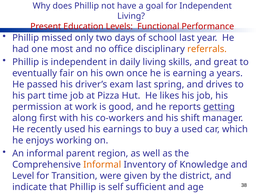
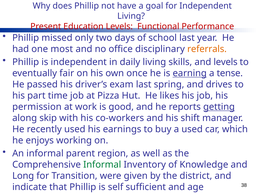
and great: great -> levels
earning underline: none -> present
years: years -> tense
first: first -> skip
Informal at (102, 164) colour: orange -> green
Level: Level -> Long
